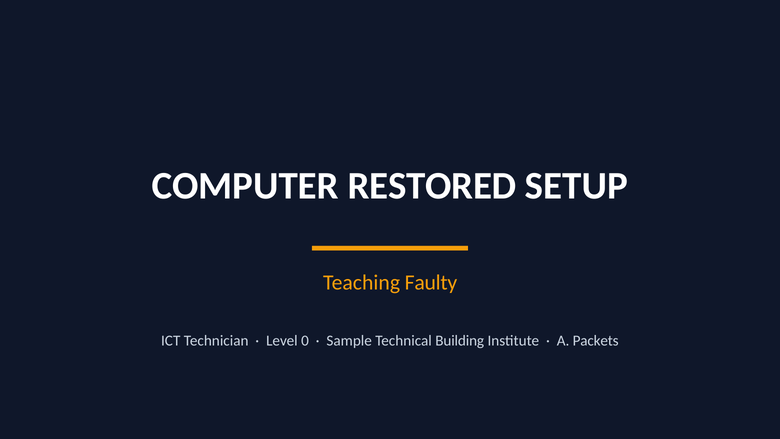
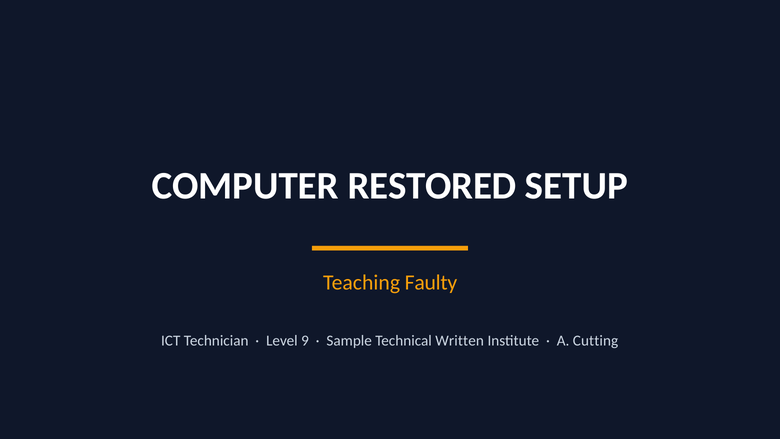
0: 0 -> 9
Building: Building -> Written
Packets: Packets -> Cutting
